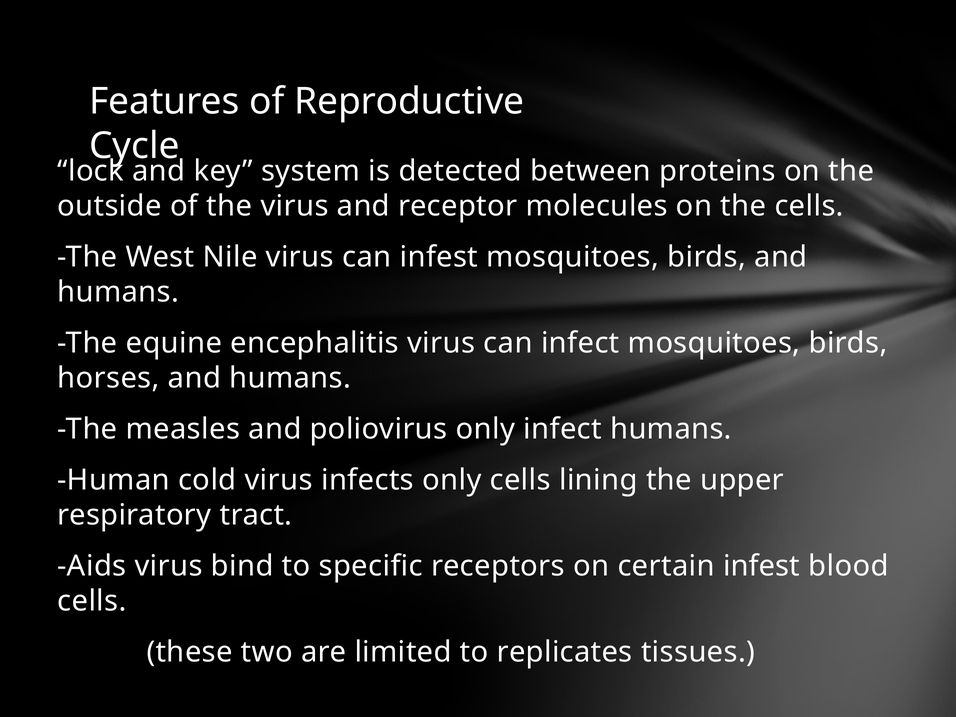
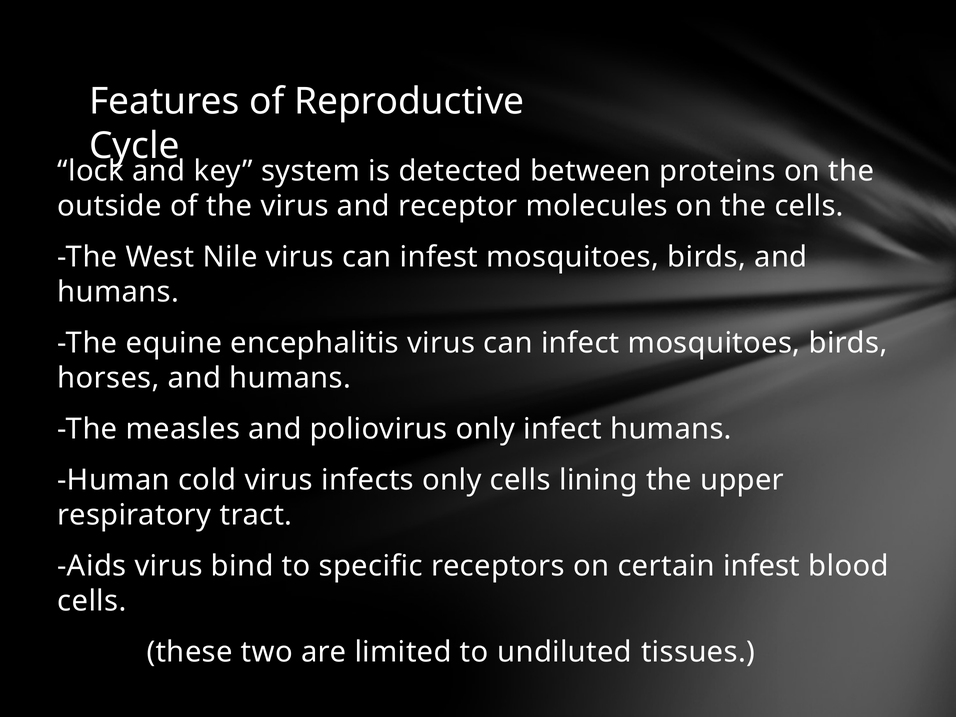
replicates: replicates -> undiluted
